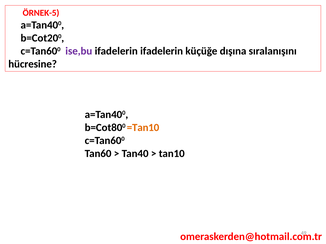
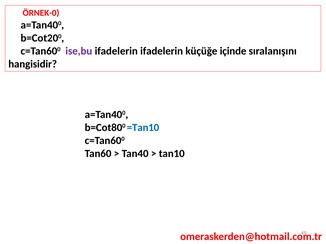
ÖRNEK-5: ÖRNEK-5 -> ÖRNEK-0
dışına: dışına -> içinde
hücresine: hücresine -> hangisidir
=Tan10 colour: orange -> blue
